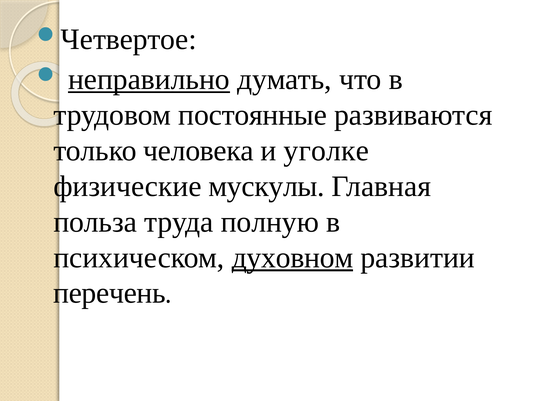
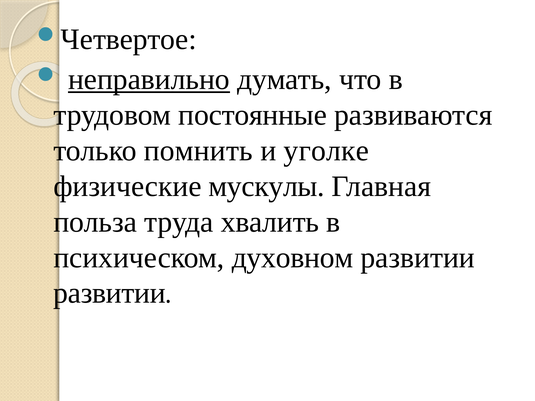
человека: человека -> помнить
полную: полную -> хвалить
духовном underline: present -> none
перечень at (109, 293): перечень -> развитии
